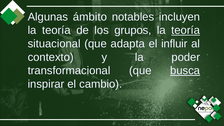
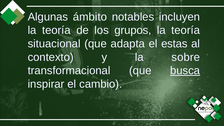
teoría at (186, 30) underline: present -> none
influir: influir -> estas
poder: poder -> sobre
